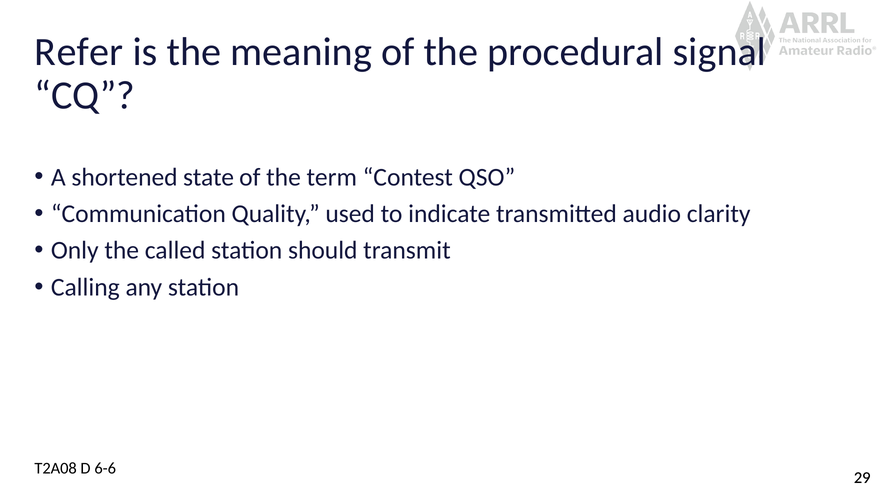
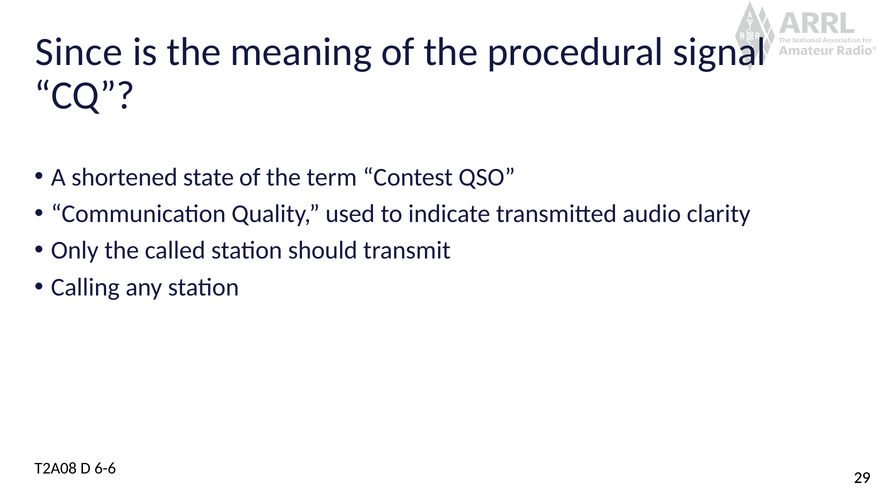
Refer: Refer -> Since
